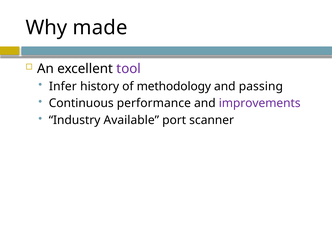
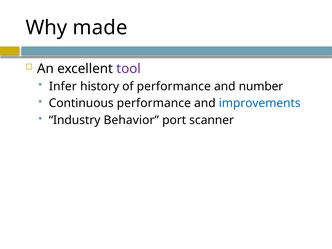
of methodology: methodology -> performance
passing: passing -> number
improvements colour: purple -> blue
Available: Available -> Behavior
